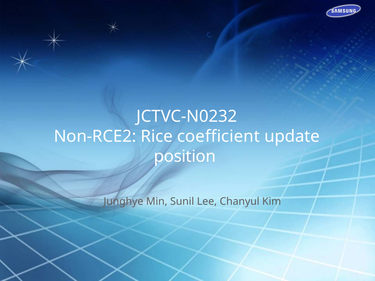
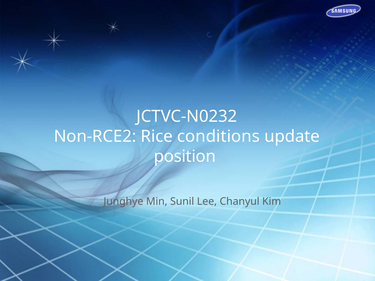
coefficient: coefficient -> conditions
